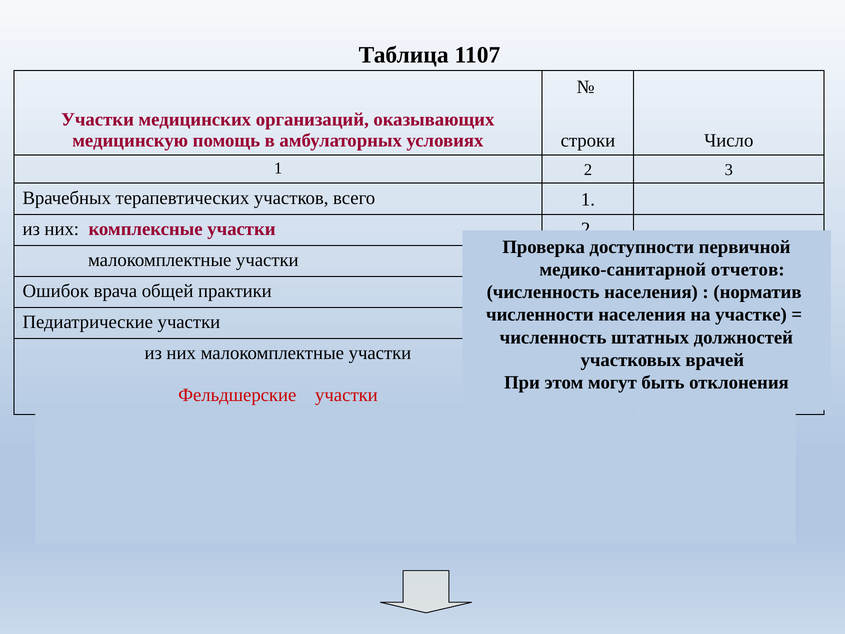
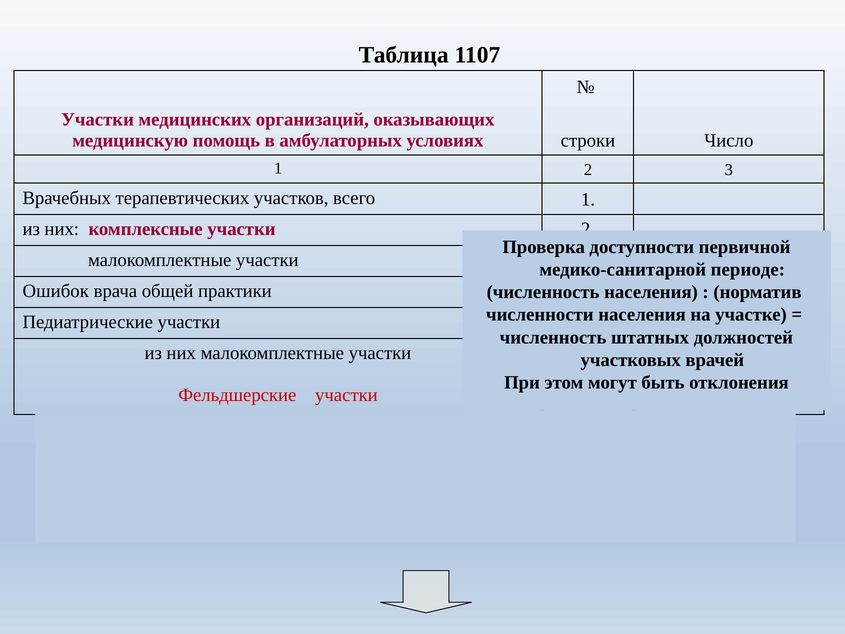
отчетов: отчетов -> периоде
